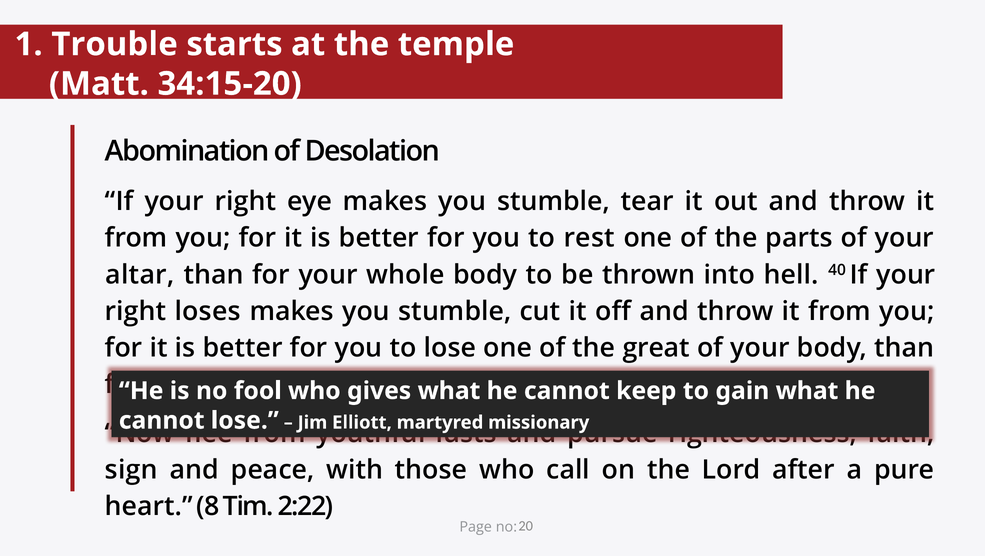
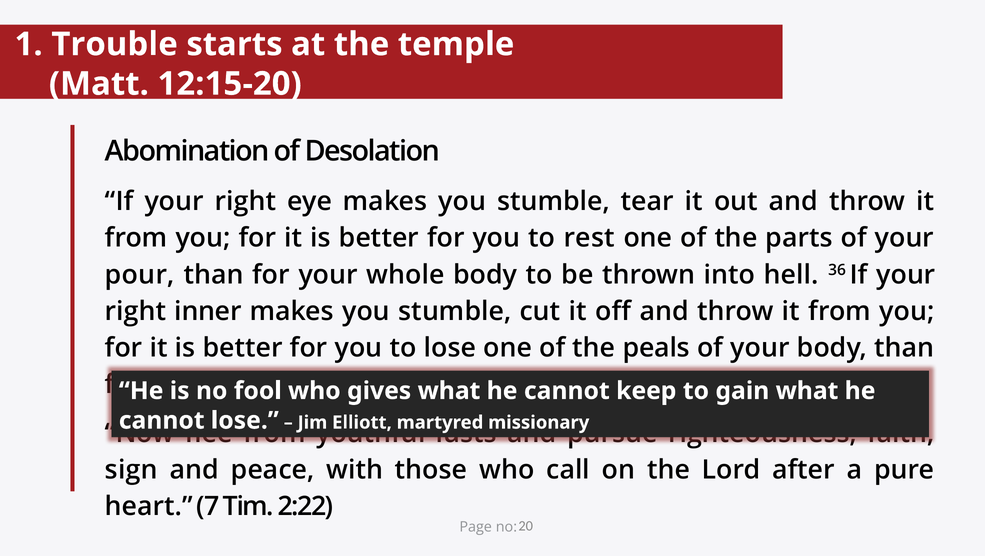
34:15-20: 34:15-20 -> 12:15-20
altar: altar -> pour
40: 40 -> 36
loses: loses -> inner
great: great -> peals
8: 8 -> 7
